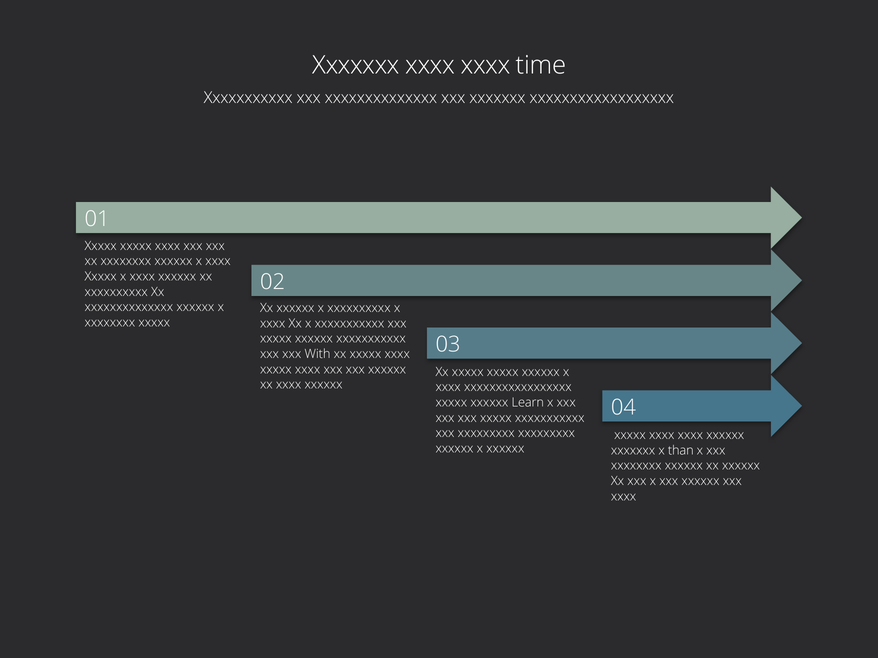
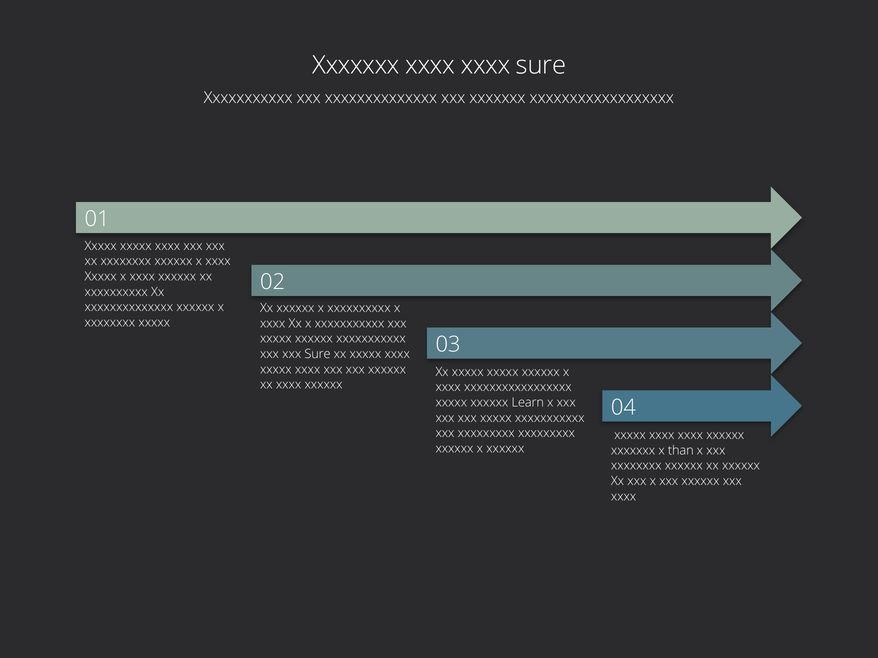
xxxx time: time -> sure
xxx With: With -> Sure
